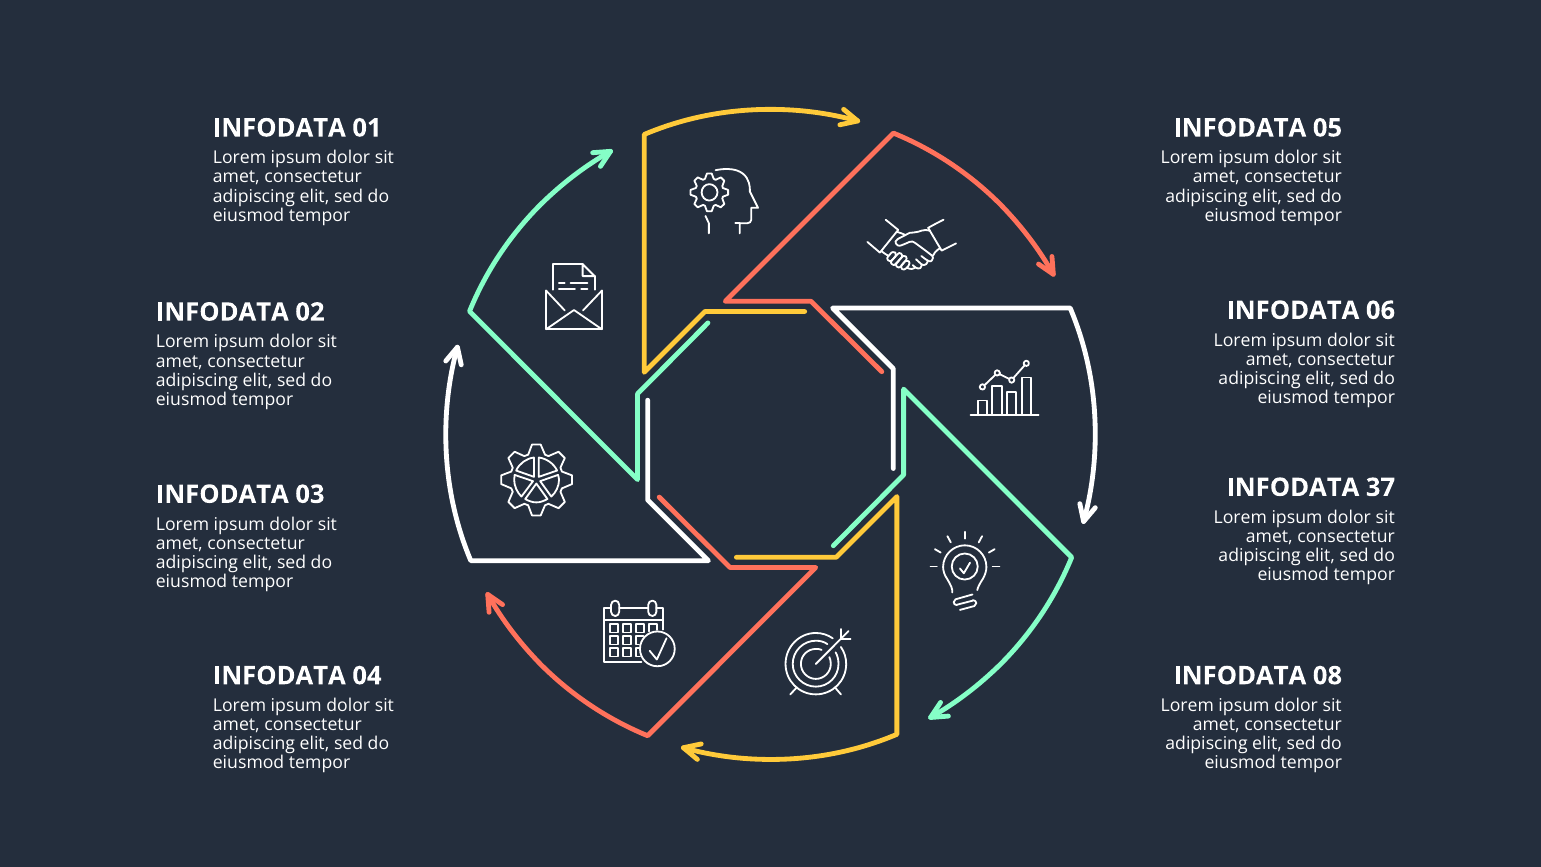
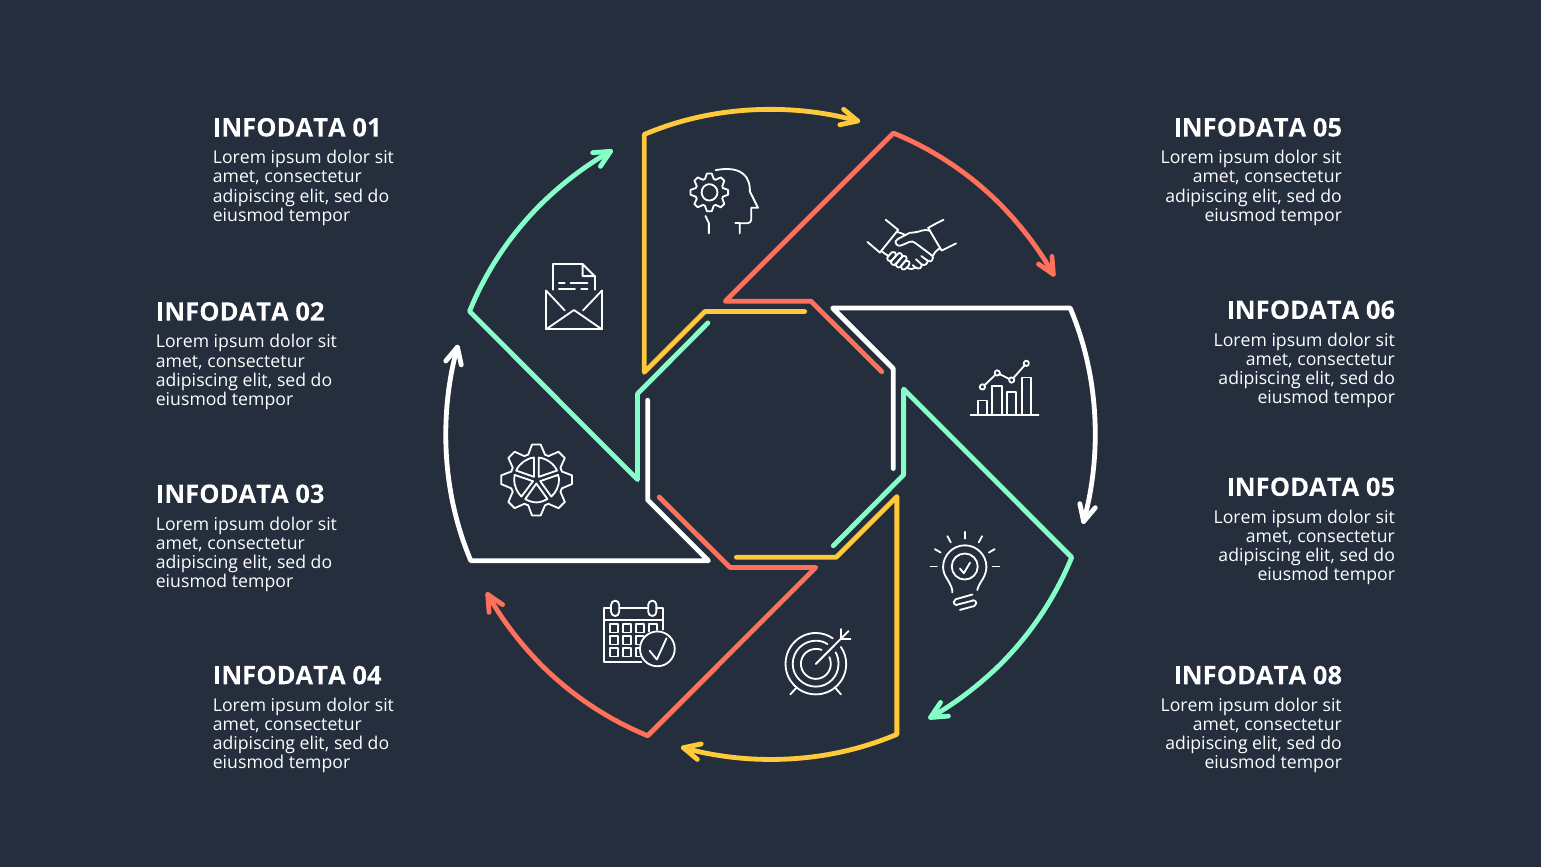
37 at (1381, 487): 37 -> 05
